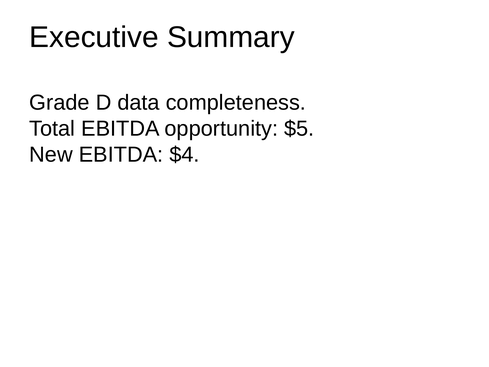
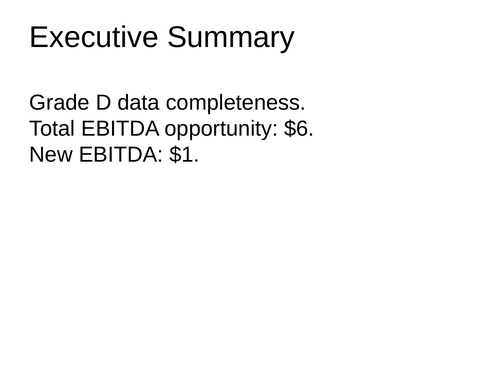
$5: $5 -> $6
$4: $4 -> $1
